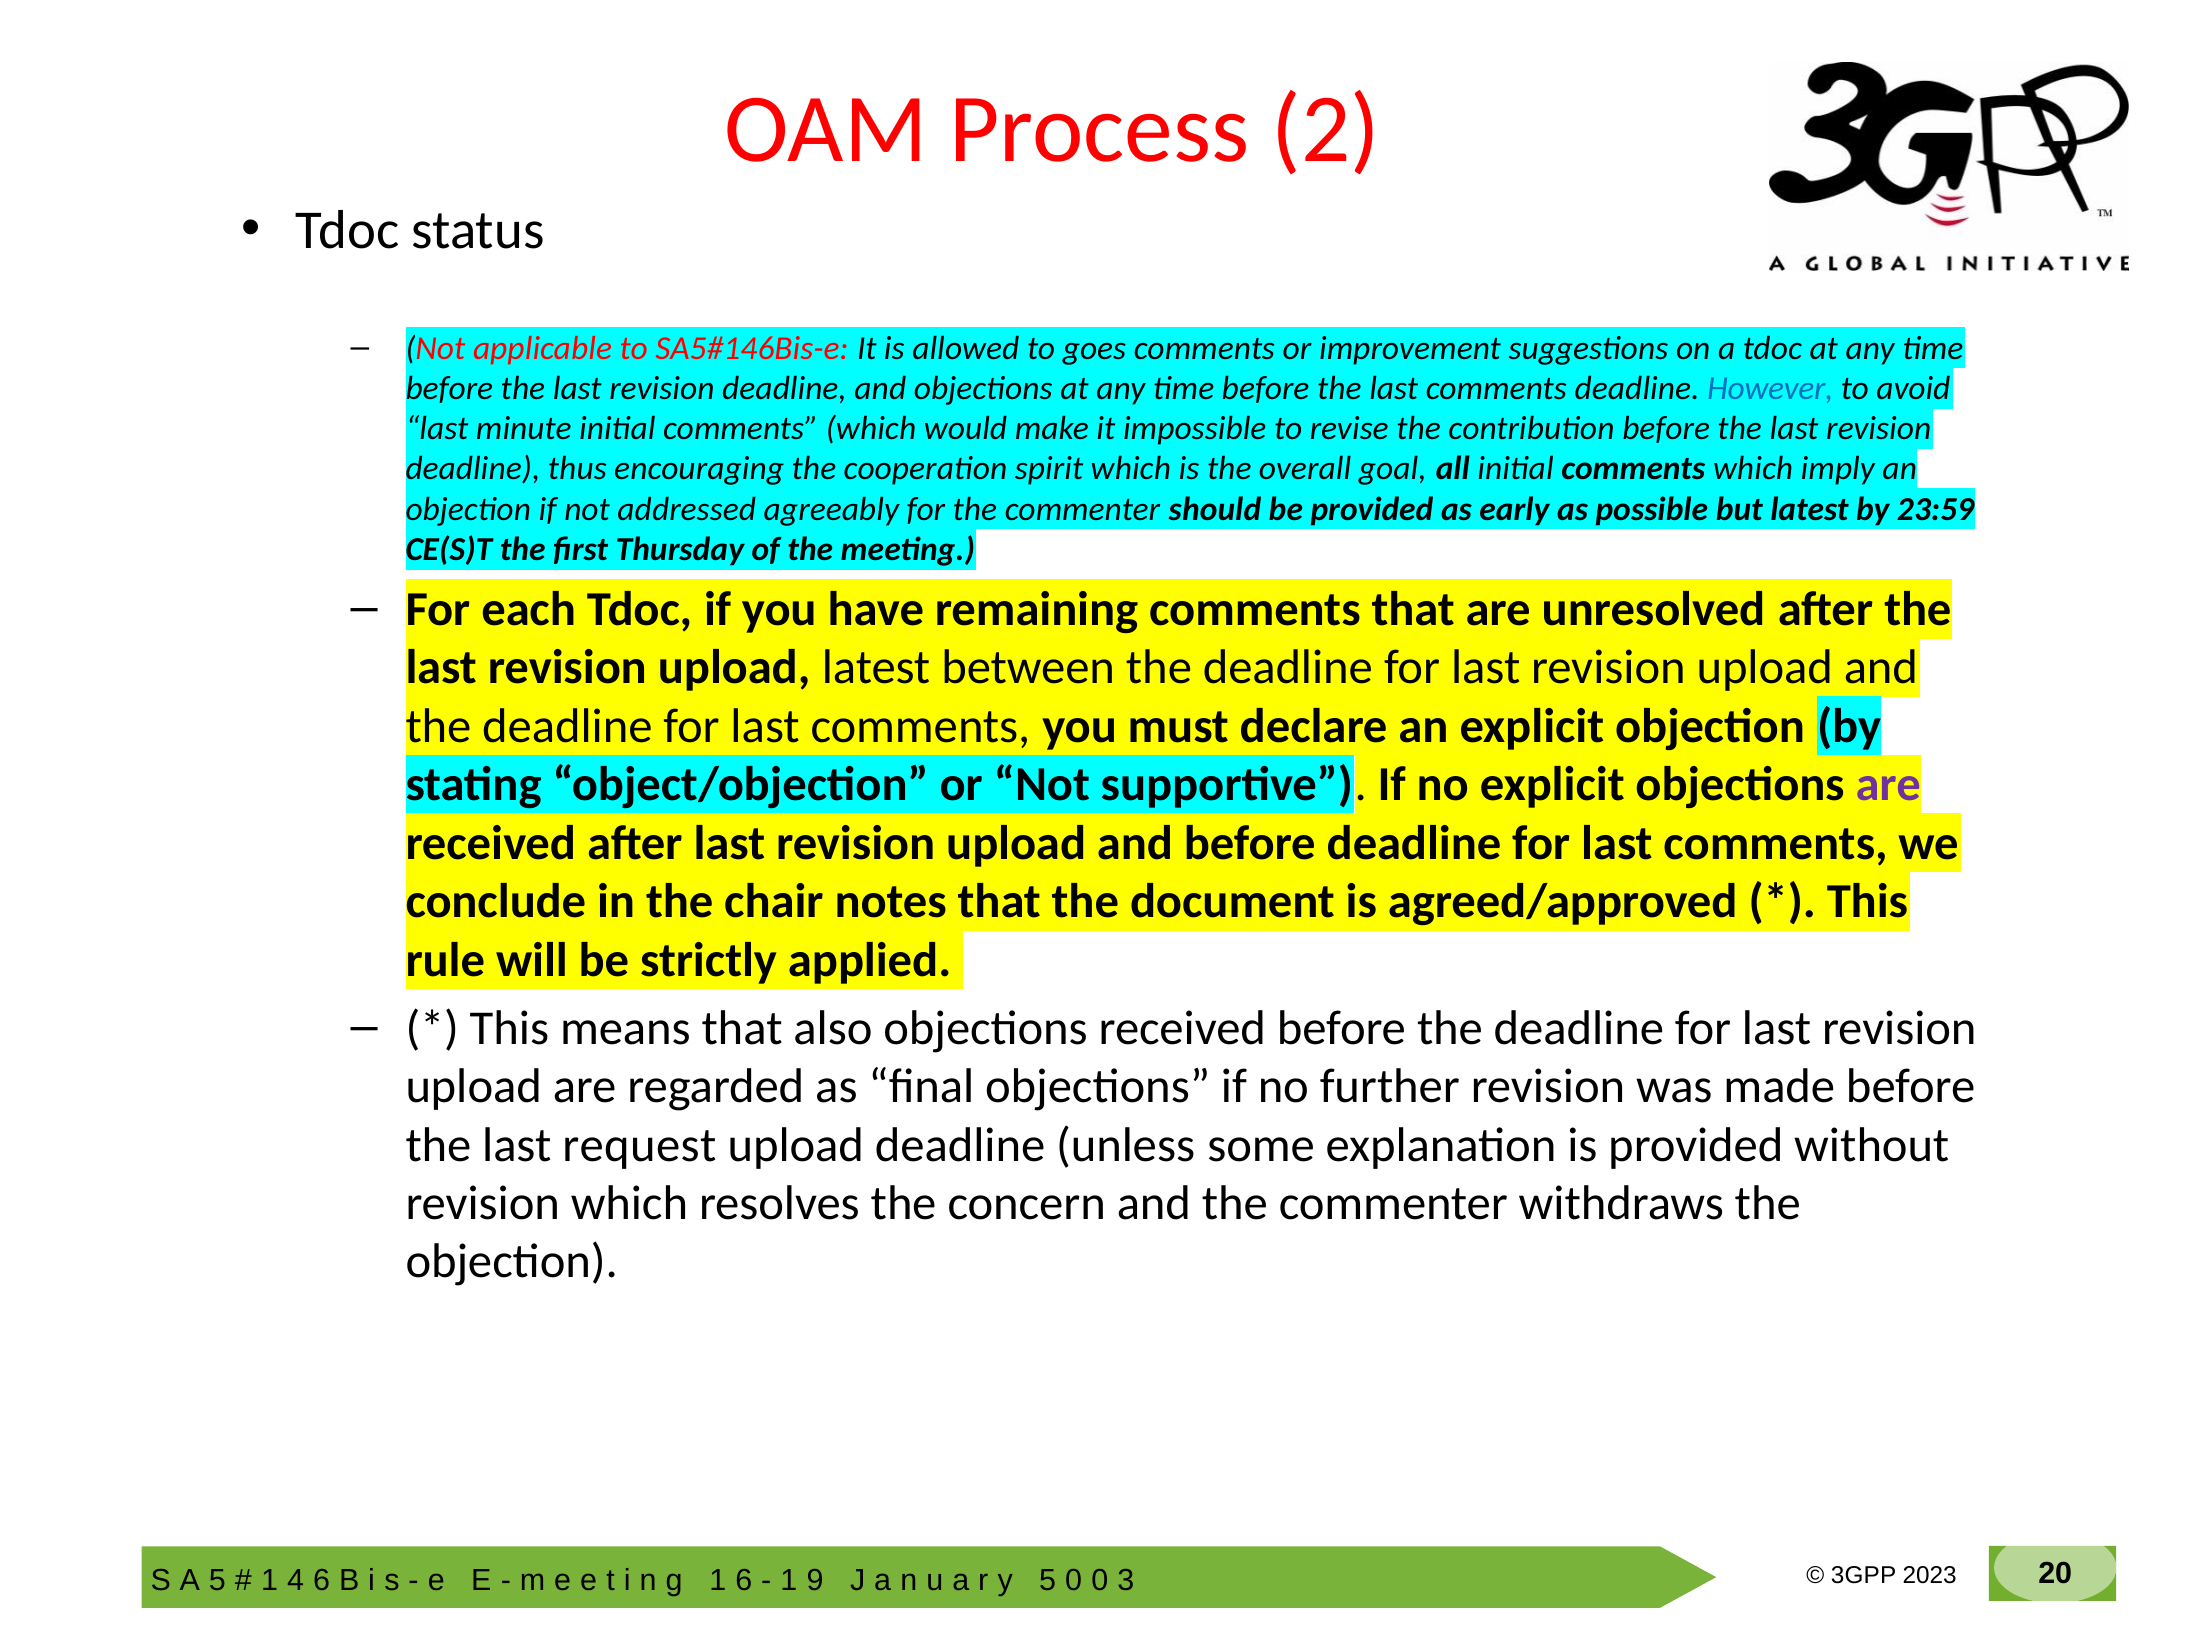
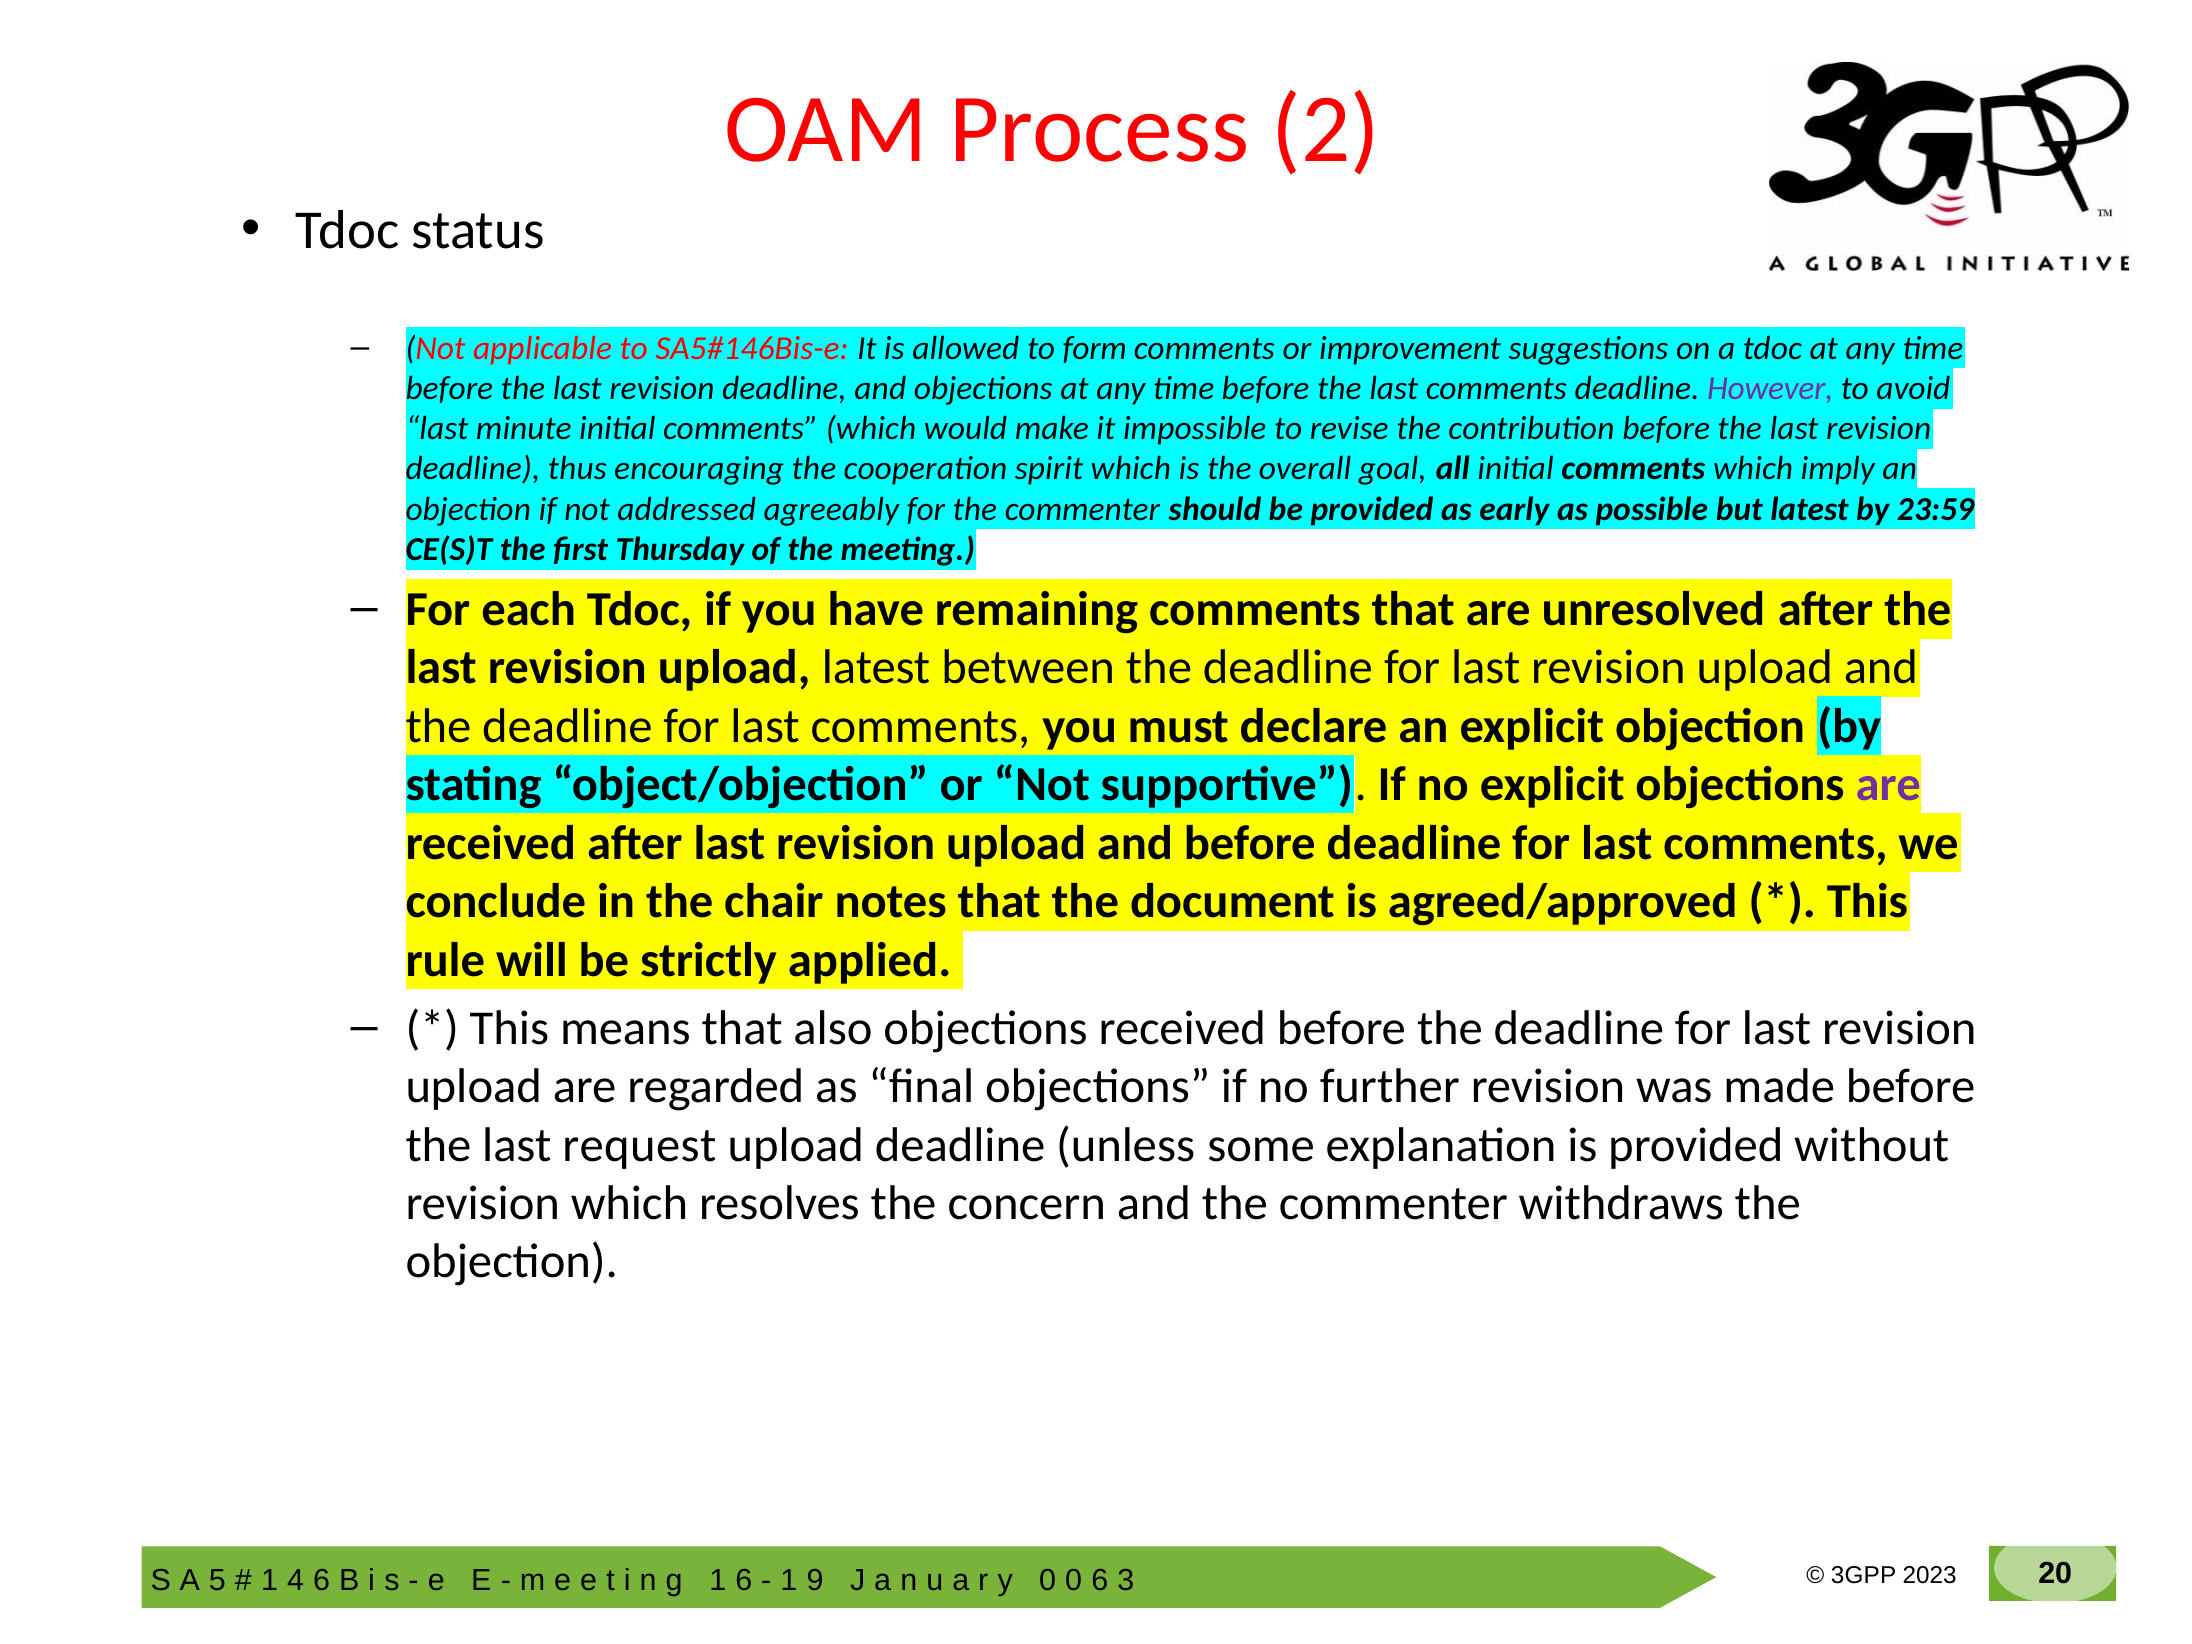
goes: goes -> form
However colour: blue -> purple
5 at (1048, 1581): 5 -> 0
0 at (1100, 1581): 0 -> 6
